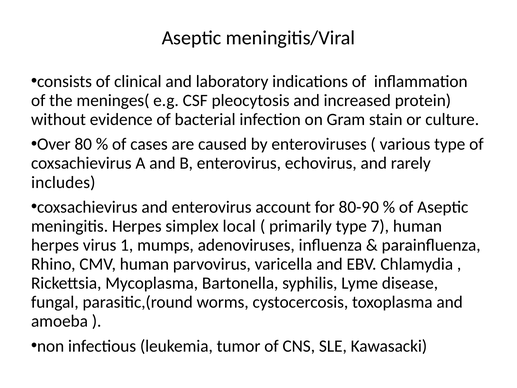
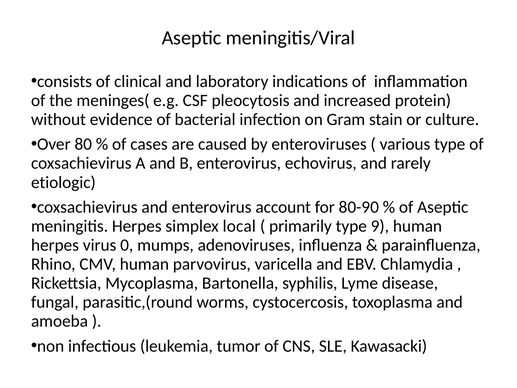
includes: includes -> etiologic
7: 7 -> 9
1: 1 -> 0
